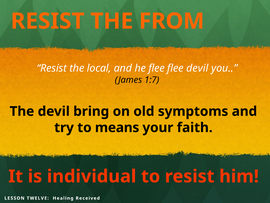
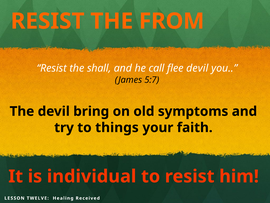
local: local -> shall
he flee: flee -> call
1:7: 1:7 -> 5:7
means: means -> things
